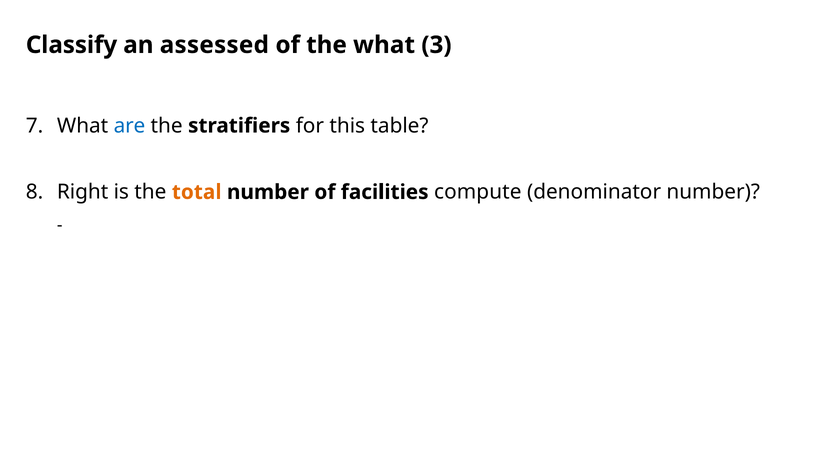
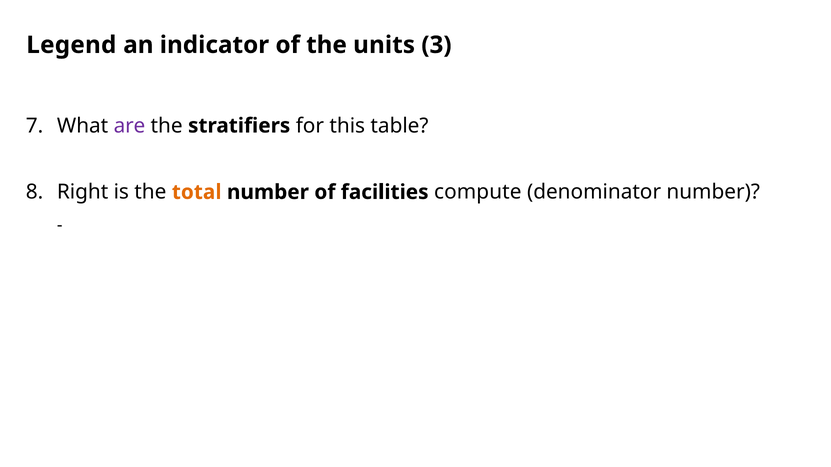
Classify: Classify -> Legend
assessed: assessed -> indicator
the what: what -> units
are colour: blue -> purple
